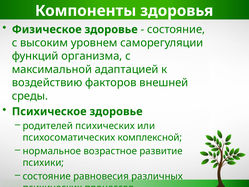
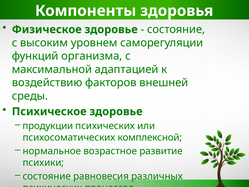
родителей: родителей -> продукции
